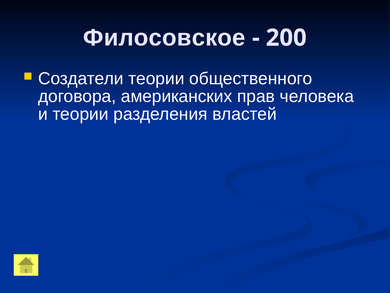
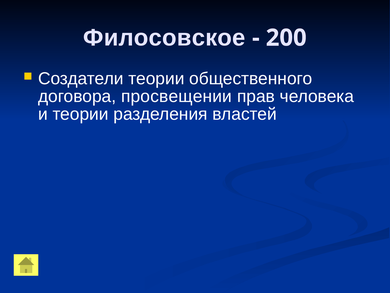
американских: американских -> просвещении
